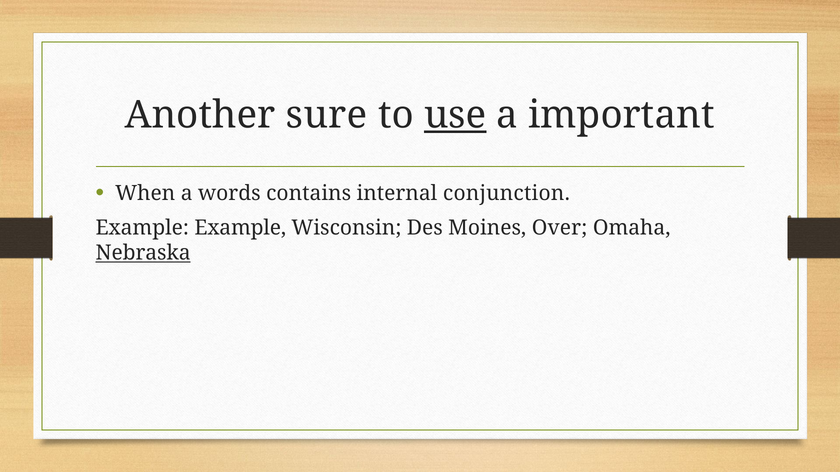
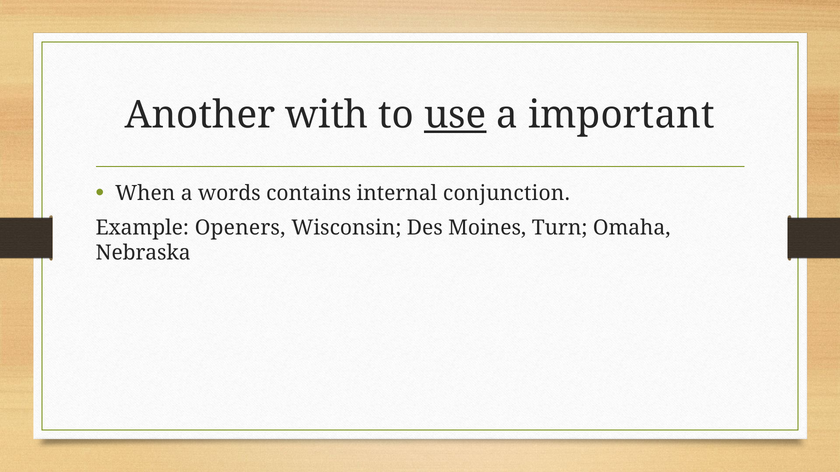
sure: sure -> with
Example Example: Example -> Openers
Over: Over -> Turn
Nebraska underline: present -> none
